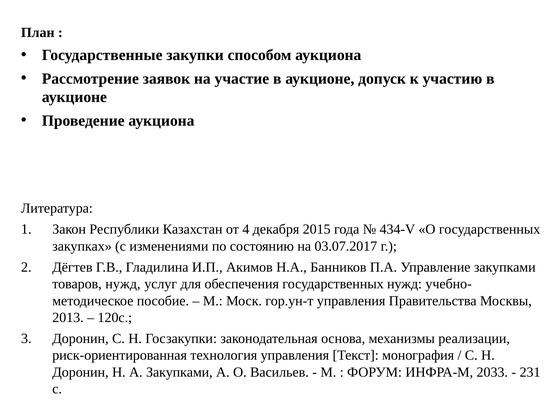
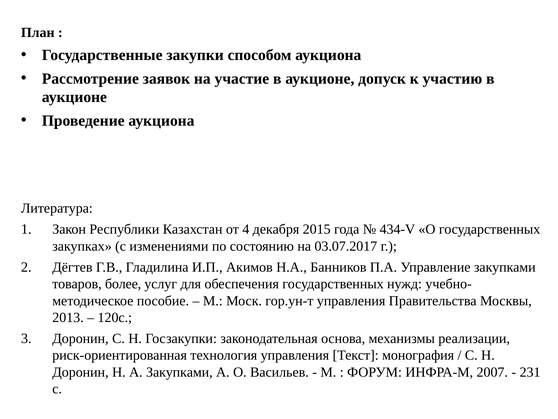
товаров нужд: нужд -> более
2033: 2033 -> 2007
